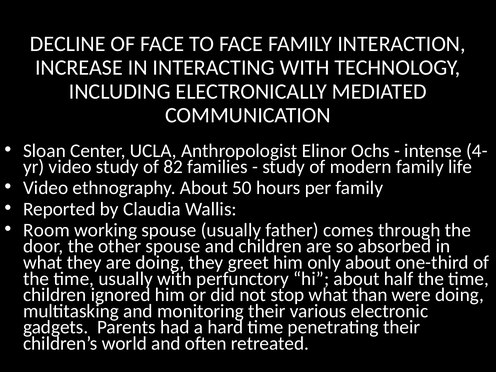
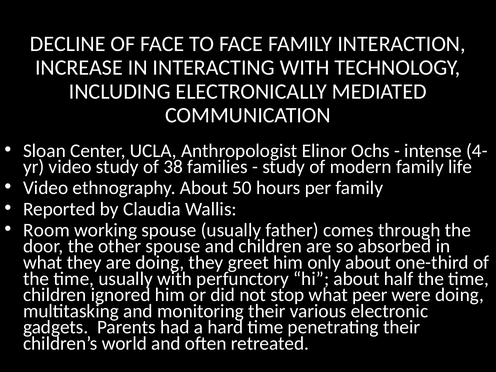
82: 82 -> 38
than: than -> peer
